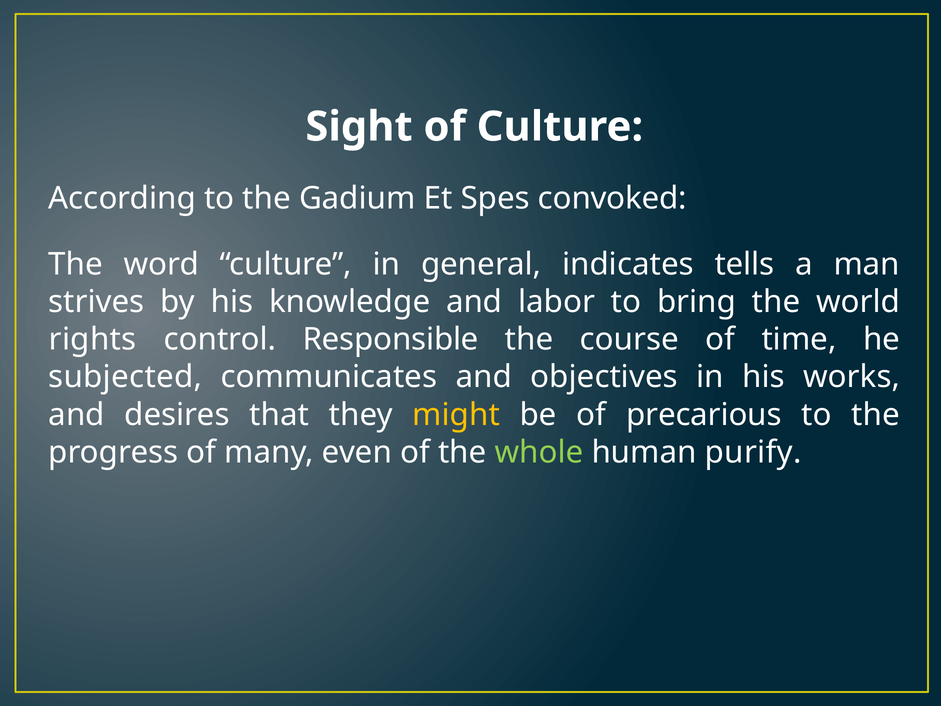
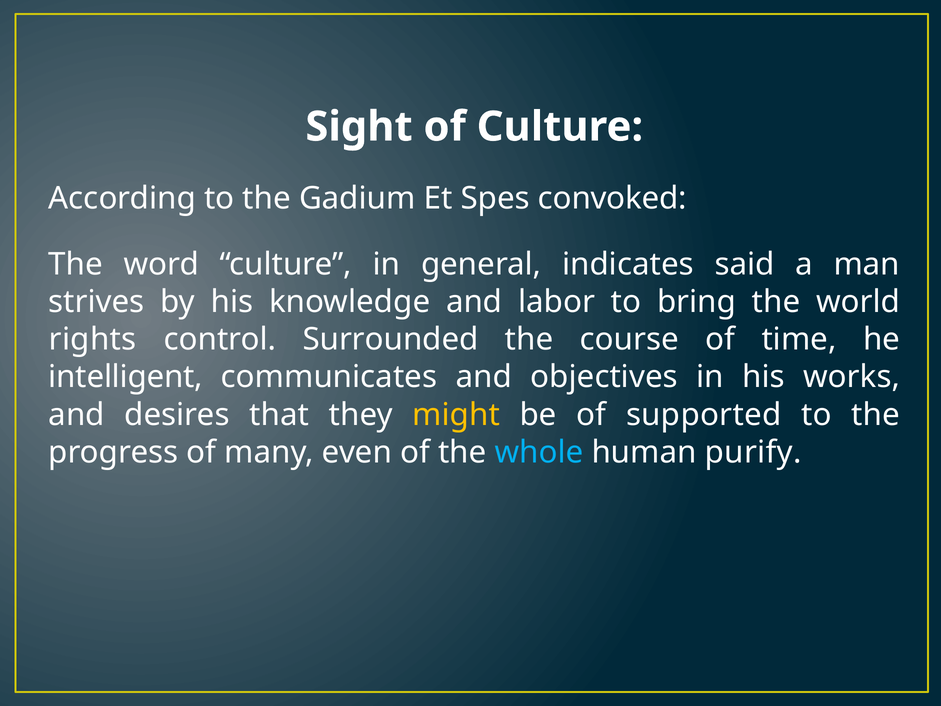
tells: tells -> said
Responsible: Responsible -> Surrounded
subjected: subjected -> intelligent
precarious: precarious -> supported
whole colour: light green -> light blue
